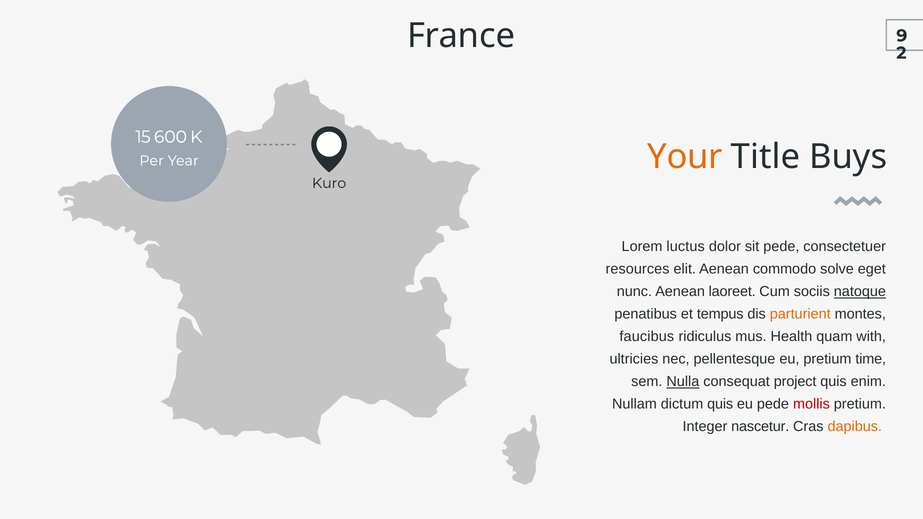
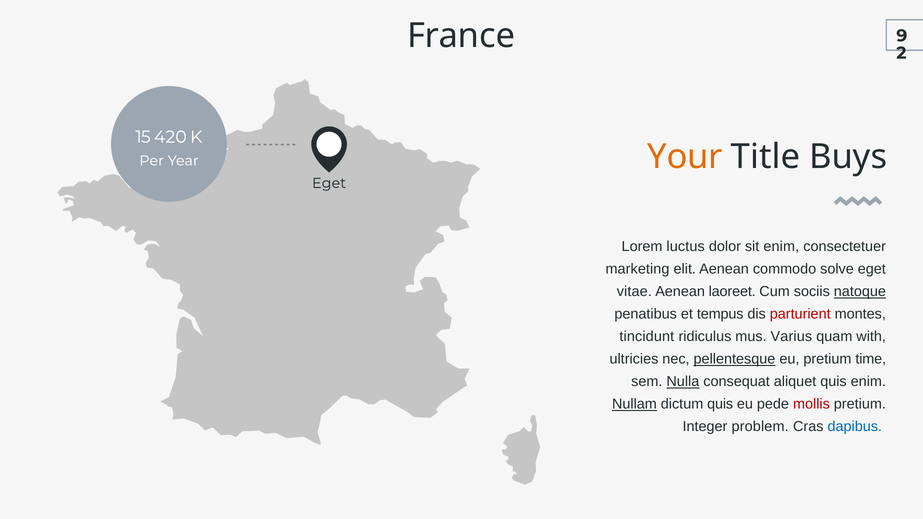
600: 600 -> 420
Kuro at (329, 183): Kuro -> Eget
sit pede: pede -> enim
resources: resources -> marketing
nunc: nunc -> vitae
parturient colour: orange -> red
faucibus: faucibus -> tincidunt
Health: Health -> Varius
pellentesque underline: none -> present
project: project -> aliquet
Nullam underline: none -> present
nascetur: nascetur -> problem
dapibus colour: orange -> blue
